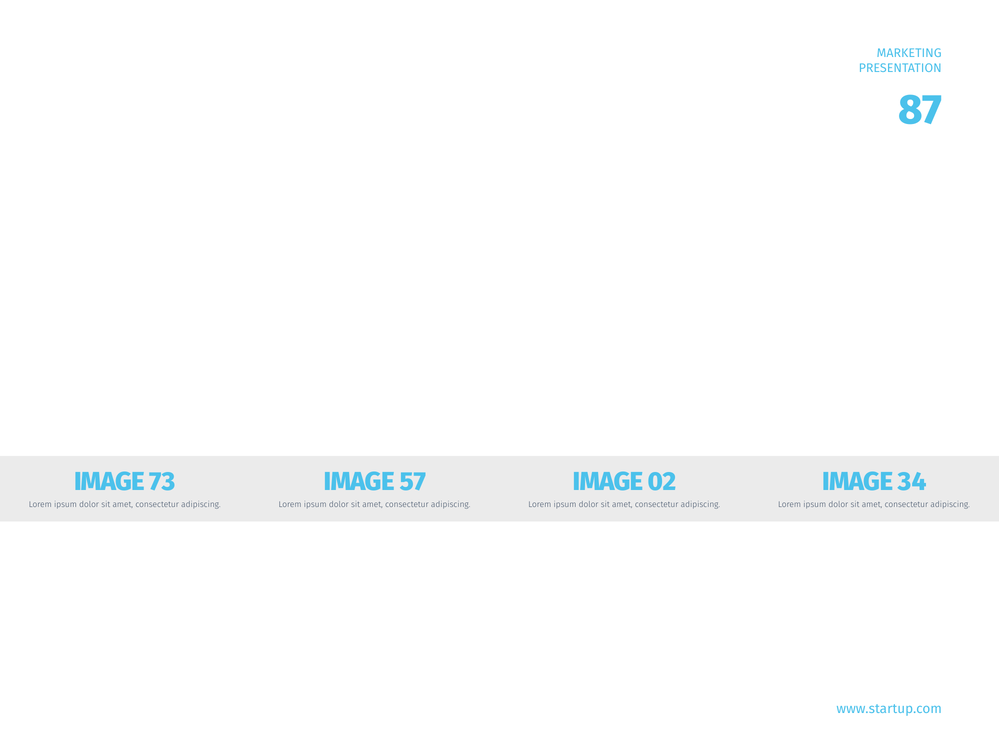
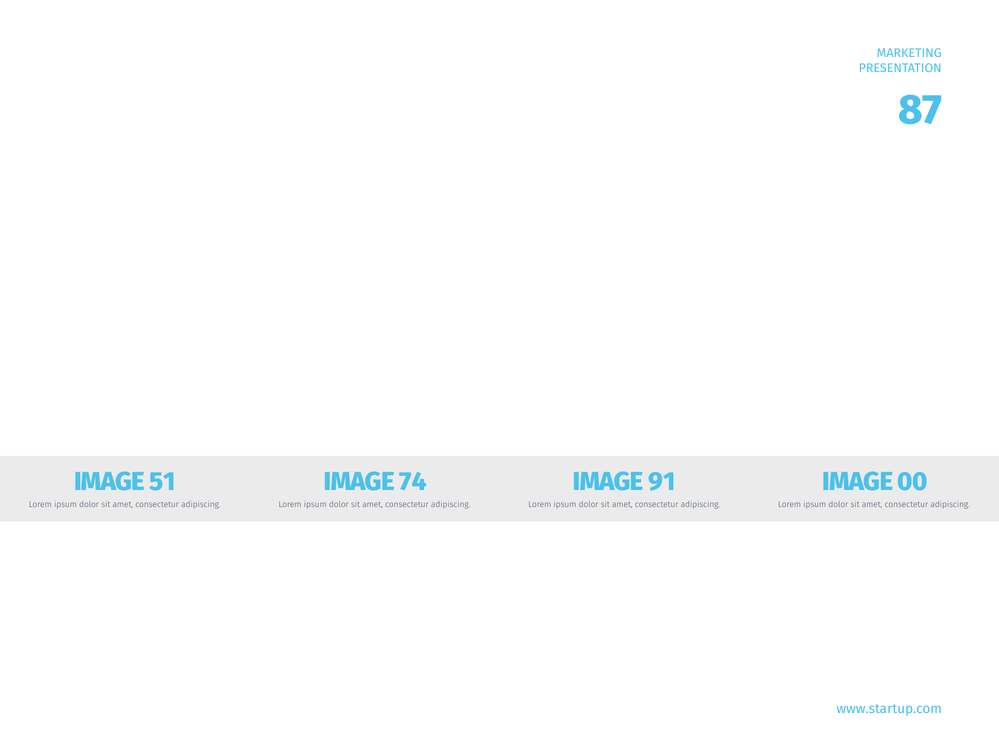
73: 73 -> 51
57: 57 -> 74
02: 02 -> 91
34: 34 -> 00
